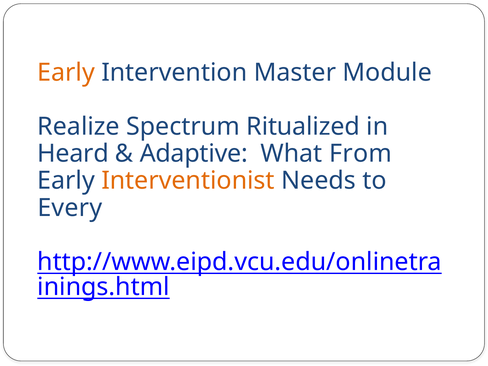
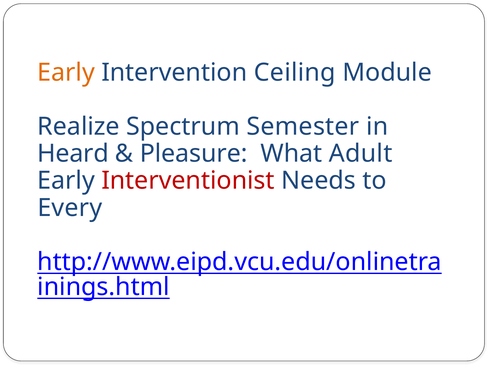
Master: Master -> Ceiling
Ritualized: Ritualized -> Semester
Adaptive: Adaptive -> Pleasure
From: From -> Adult
Interventionist colour: orange -> red
